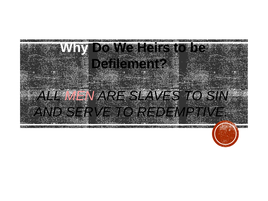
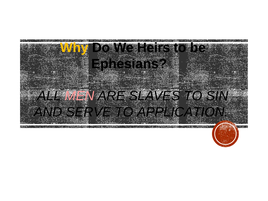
Why colour: white -> yellow
Defilement: Defilement -> Ephesians
REDEMPTIVE: REDEMPTIVE -> APPLICATION
